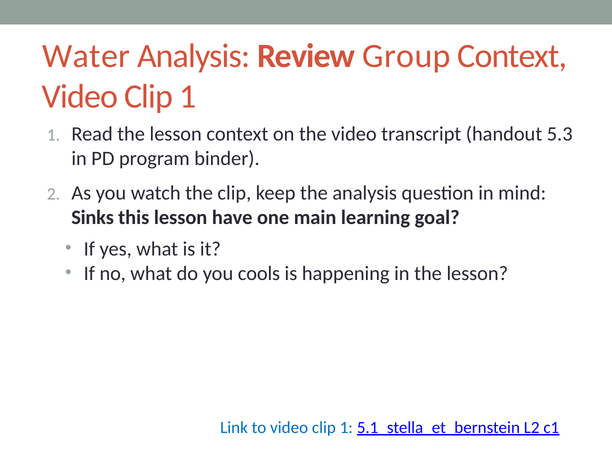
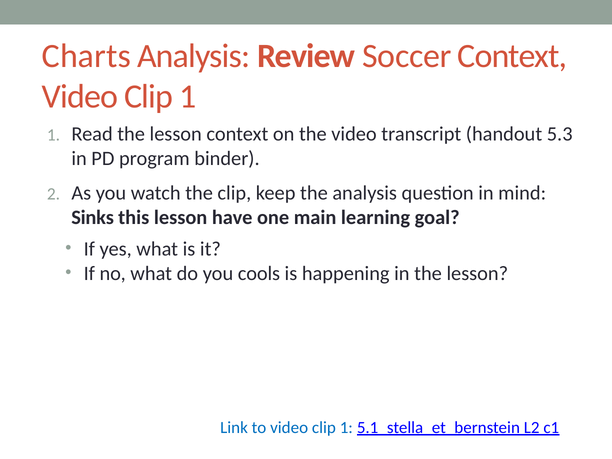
Water: Water -> Charts
Group: Group -> Soccer
